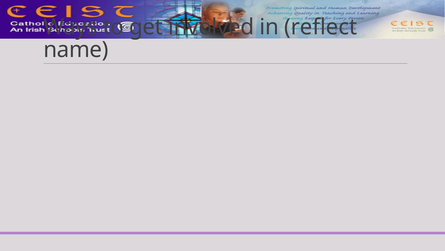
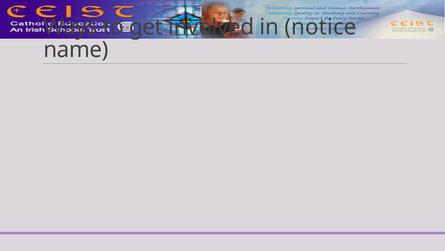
reflect: reflect -> notice
